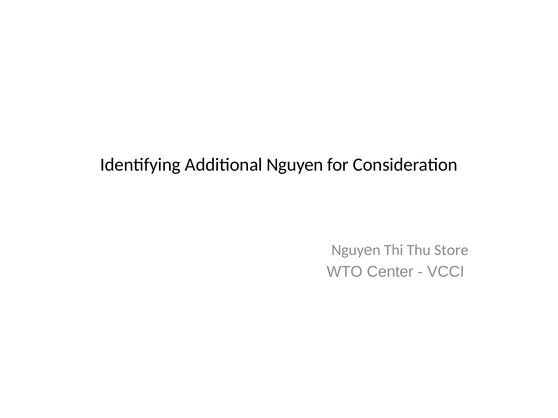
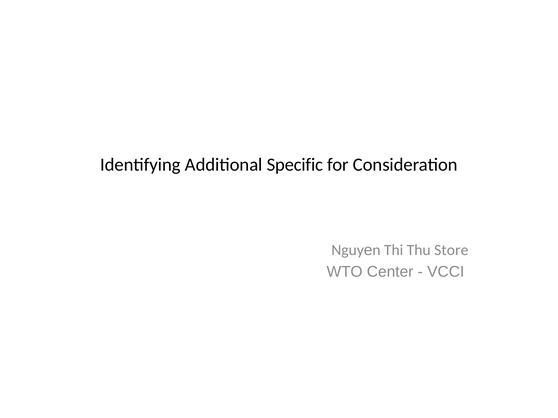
Additional Nguyen: Nguyen -> Specific
